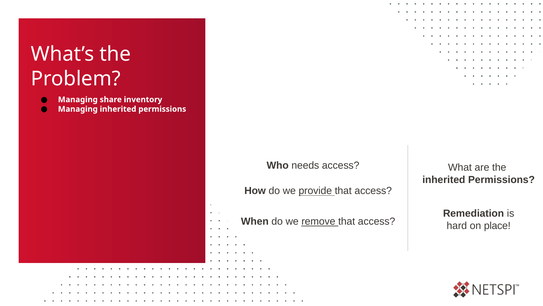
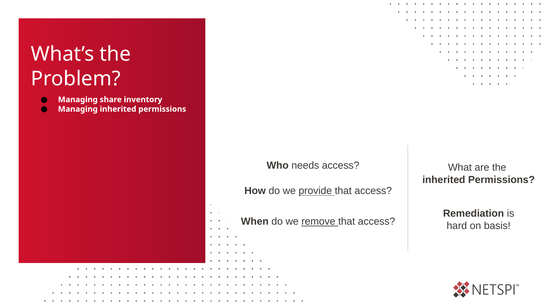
place: place -> basis
